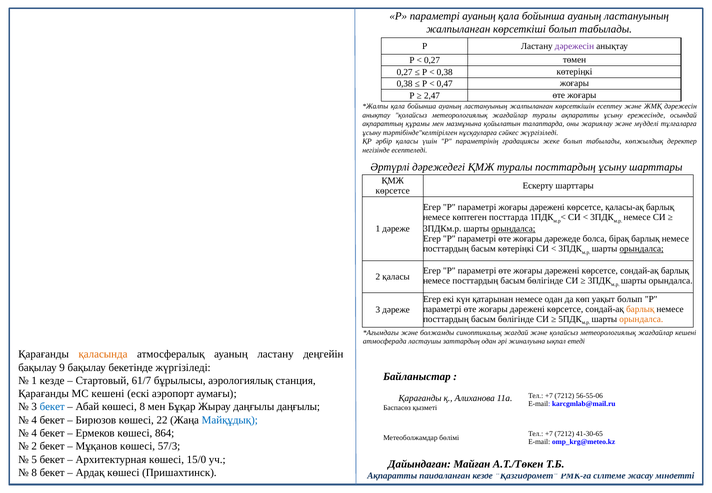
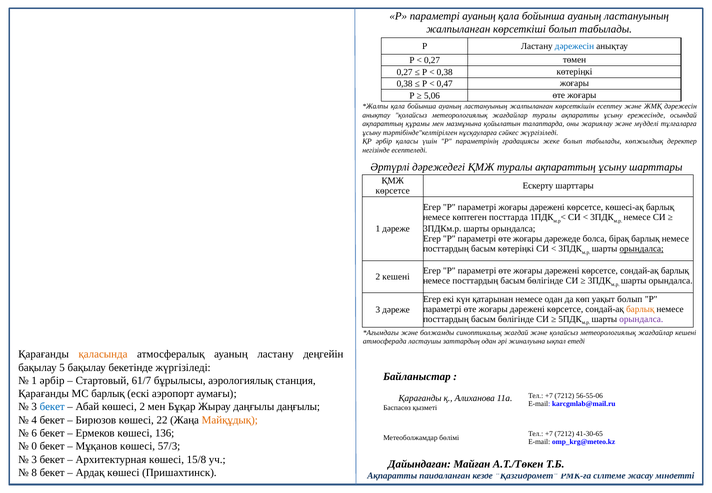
дәрежесін at (574, 46) colour: purple -> blue
2,47: 2,47 -> 5,06
туралы посттардың: посттардың -> ақпараттың
қаласы-ақ: қаласы-ақ -> көшесі-ақ
орындалса at (513, 229) underline: present -> none
2 қаласы: қаласы -> кешені
орындалса at (641, 319) colour: orange -> purple
9: 9 -> 5
1 кезде: кезде -> әрбір
МС кешені: кешені -> барлық
көшесі 8: 8 -> 2
Майқұдық colour: blue -> orange
4 at (34, 433): 4 -> 6
864: 864 -> 136
2 at (34, 446): 2 -> 0
5 at (34, 459): 5 -> 3
15/0: 15/0 -> 15/8
